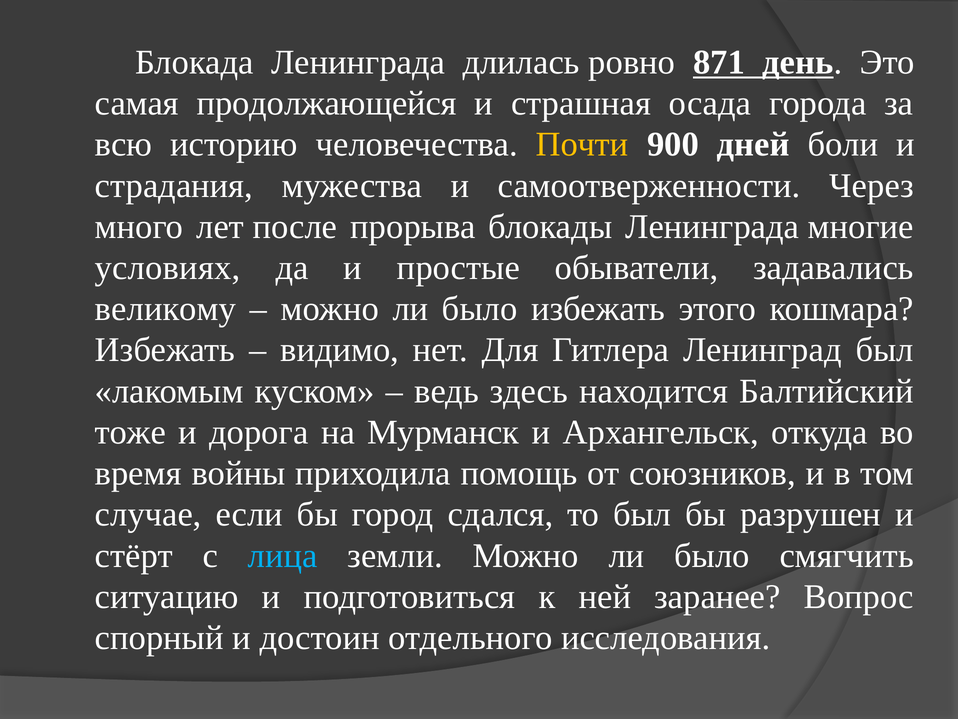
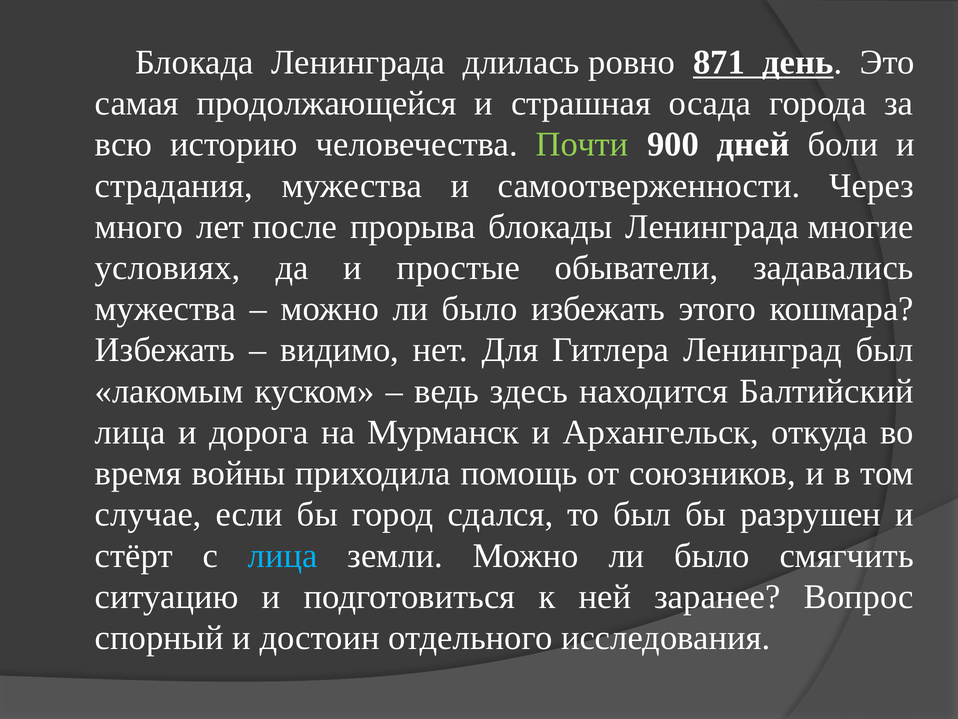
Почти colour: yellow -> light green
великому at (166, 309): великому -> мужества
тоже at (130, 432): тоже -> лица
